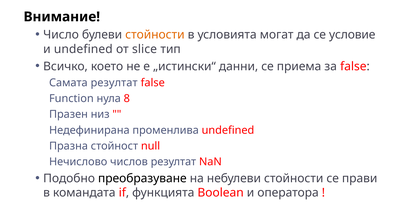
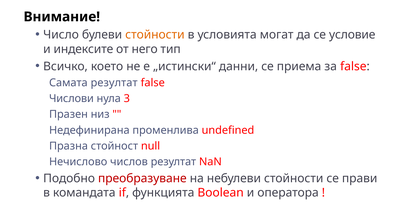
и undefined: undefined -> индексите
slice: slice -> него
Function: Function -> Числови
8: 8 -> 3
преобразуване colour: black -> red
